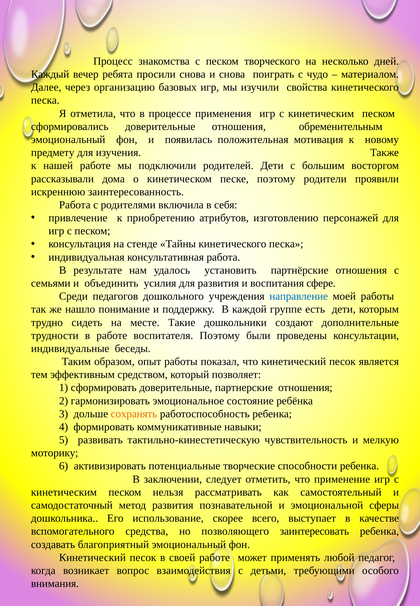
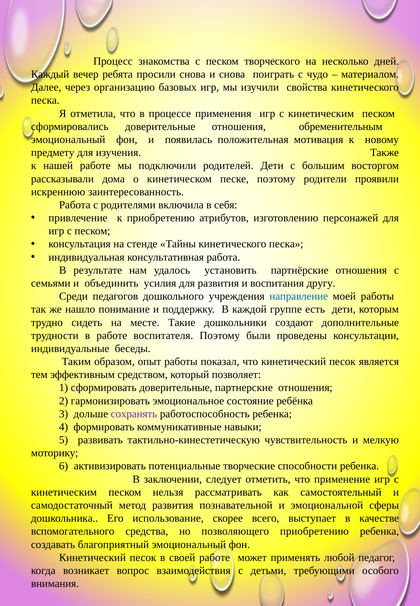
сфере: сфере -> другу
сохранять colour: orange -> purple
позволяющего заинтересовать: заинтересовать -> приобретению
